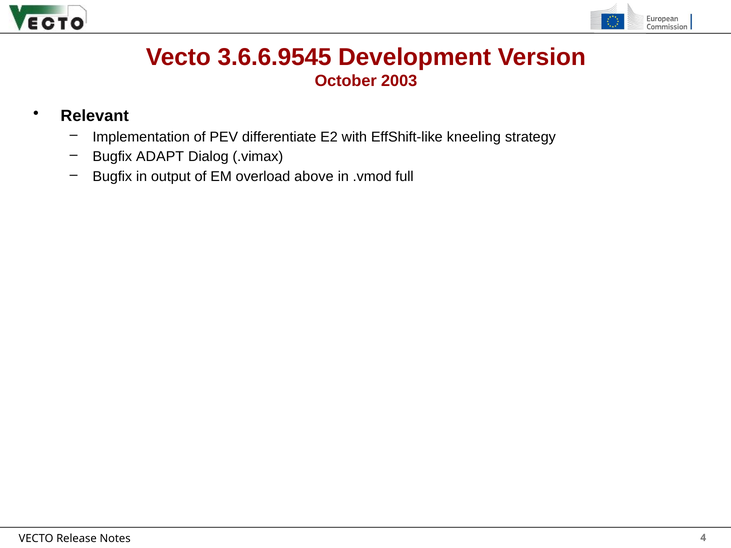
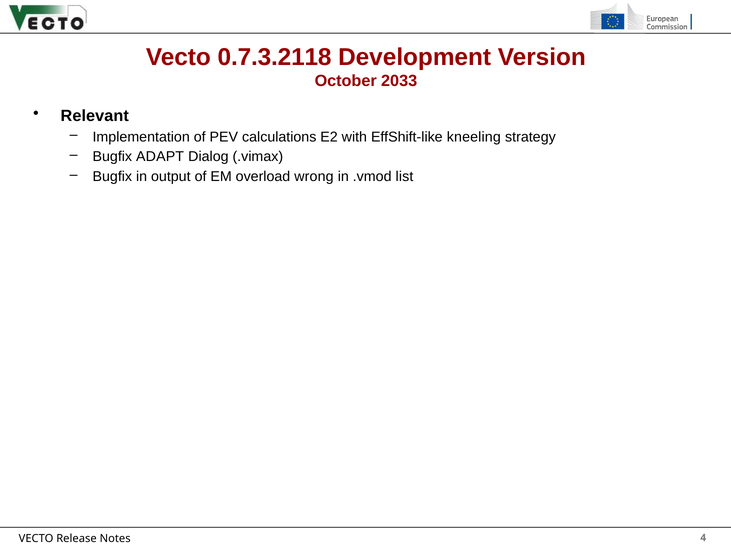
3.6.6.9545: 3.6.6.9545 -> 0.7.3.2118
2003: 2003 -> 2033
differentiate: differentiate -> calculations
above: above -> wrong
full: full -> list
